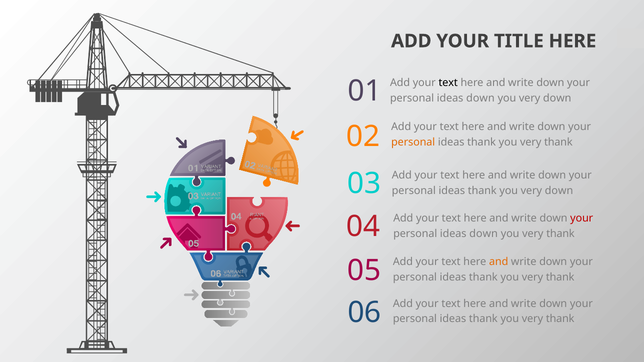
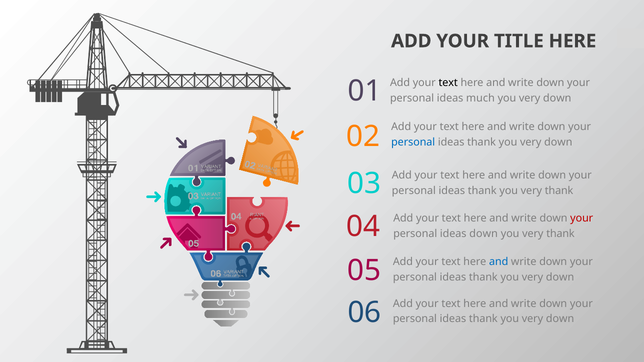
down at (480, 98): down -> much
personal at (413, 142) colour: orange -> blue
thank at (558, 142): thank -> down
thank you very down: down -> thank
and at (499, 262) colour: orange -> blue
thank at (560, 278): thank -> down
thank at (560, 319): thank -> down
